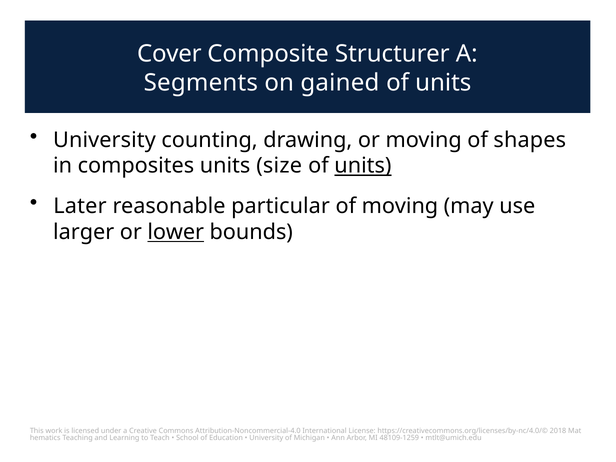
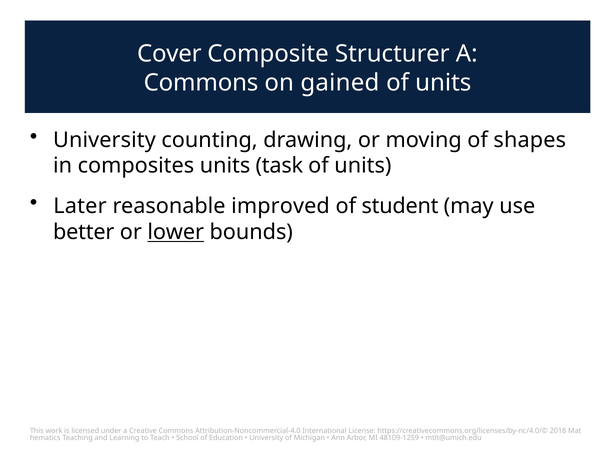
Segments at (201, 83): Segments -> Commons
size: size -> task
units at (363, 166) underline: present -> none
particular: particular -> improved
of moving: moving -> student
larger: larger -> better
